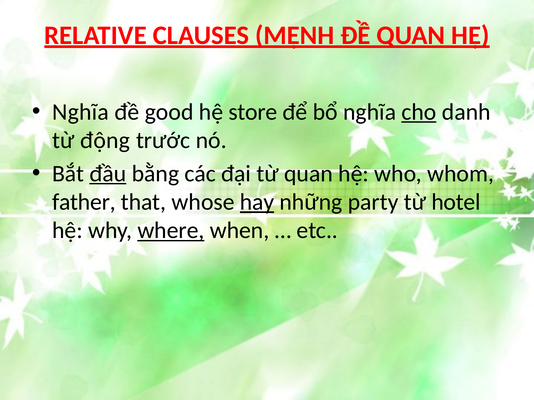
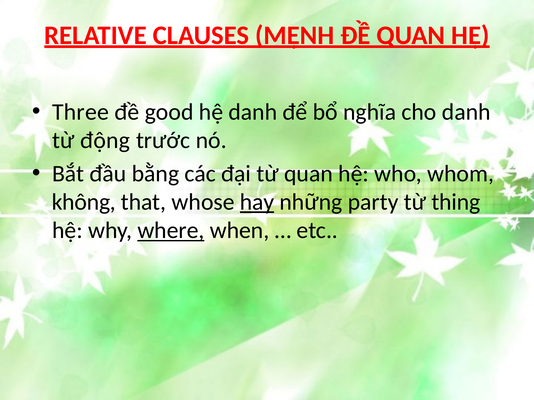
Nghĩa at (80, 112): Nghĩa -> Three
hệ store: store -> danh
cho underline: present -> none
đầu underline: present -> none
father: father -> không
hotel: hotel -> thing
